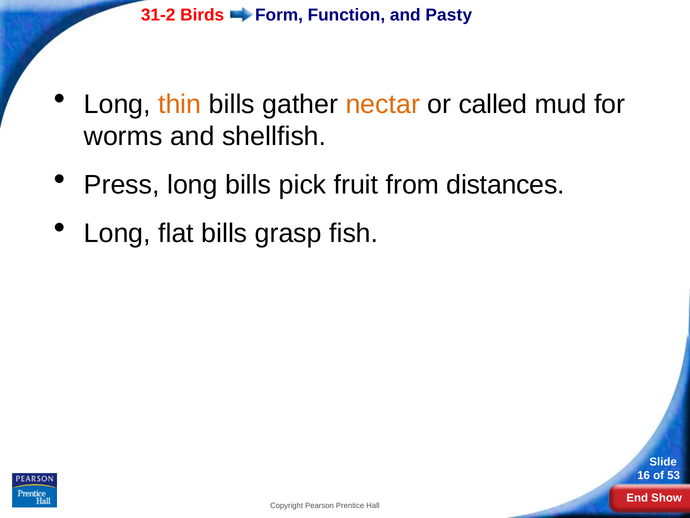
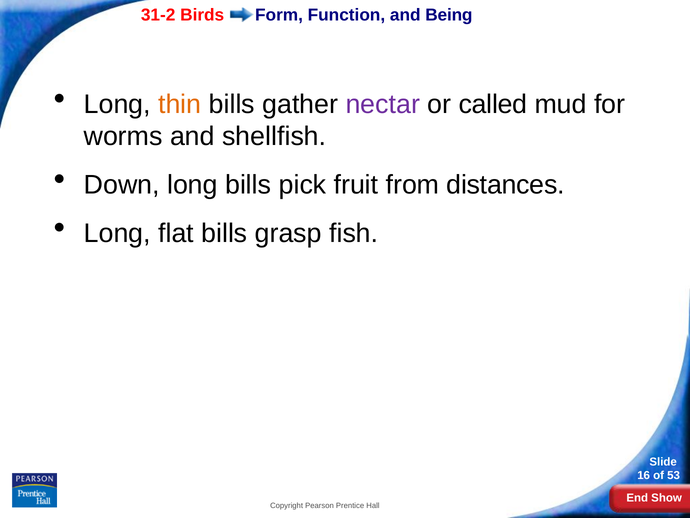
Pasty: Pasty -> Being
nectar colour: orange -> purple
Press: Press -> Down
